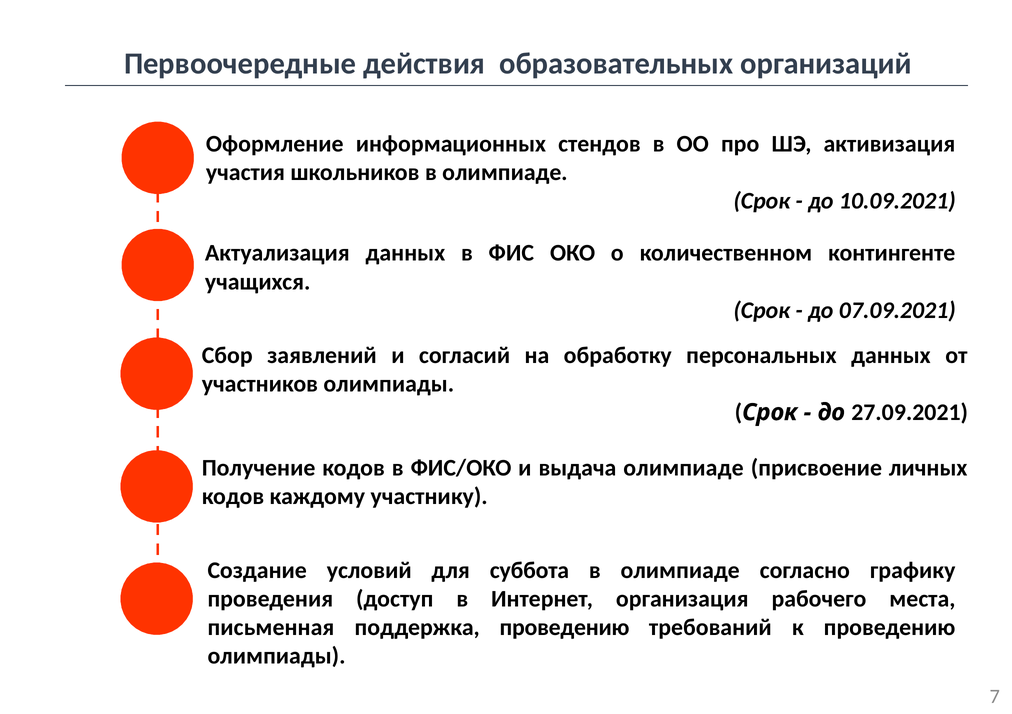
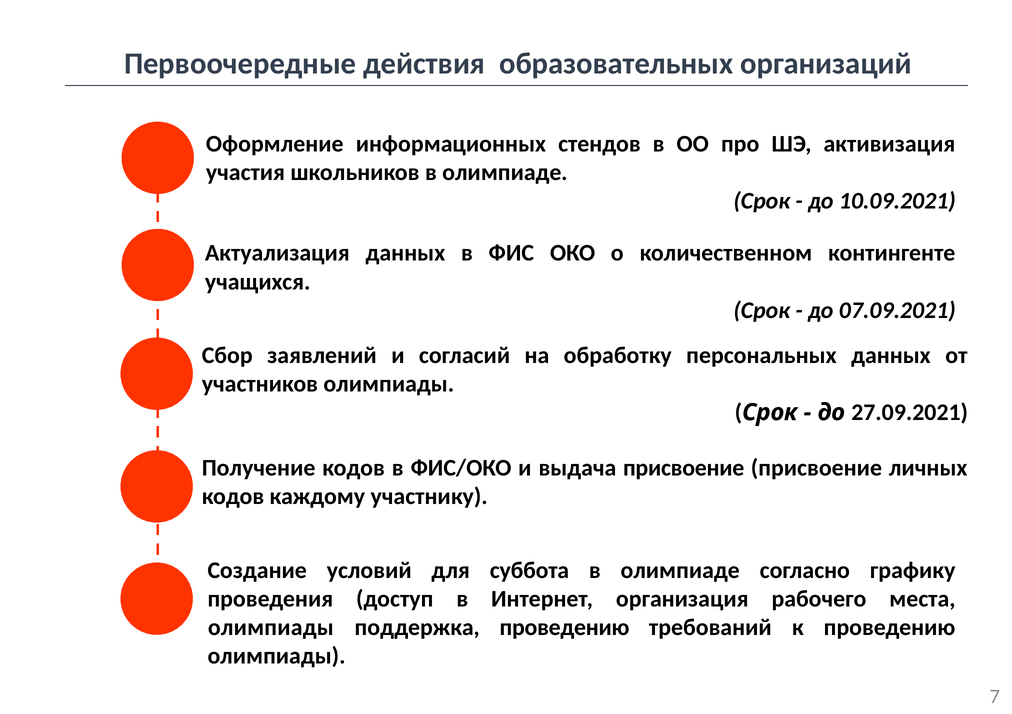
выдача олимпиаде: олимпиаде -> присвоение
письменная at (271, 628): письменная -> олимпиады
